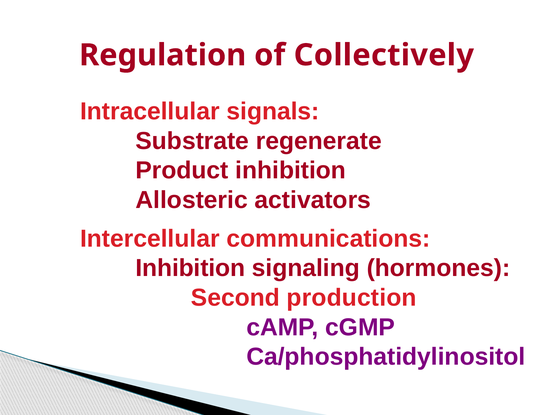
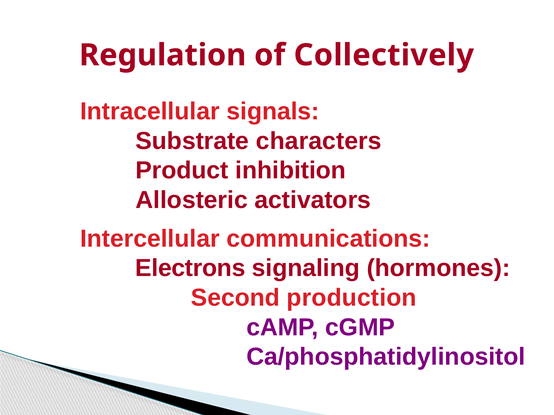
regenerate: regenerate -> characters
Inhibition at (190, 269): Inhibition -> Electrons
